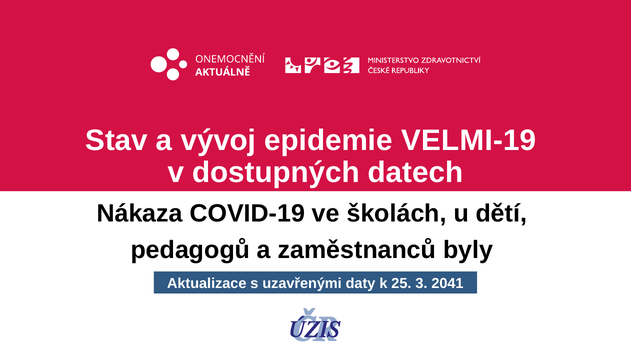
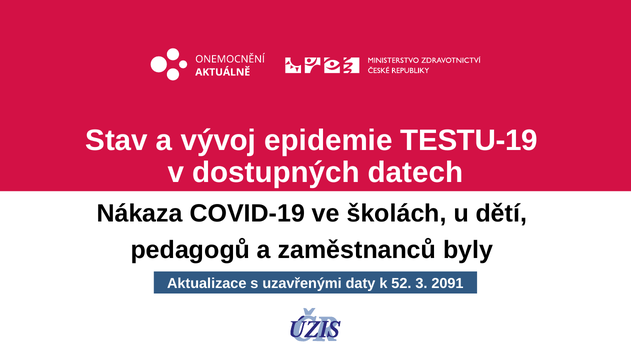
VELMI-19: VELMI-19 -> TESTU-19
25: 25 -> 52
2041: 2041 -> 2091
